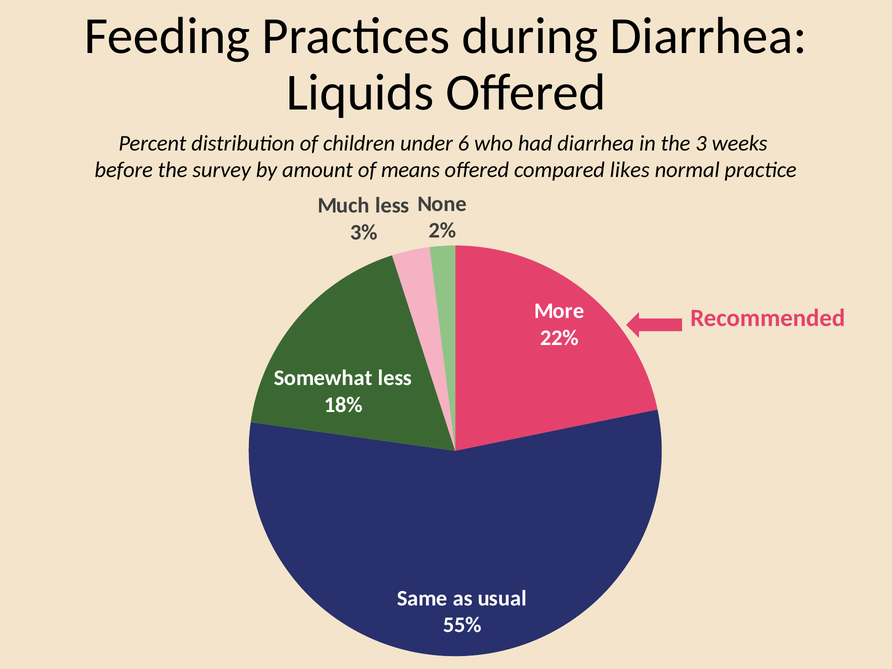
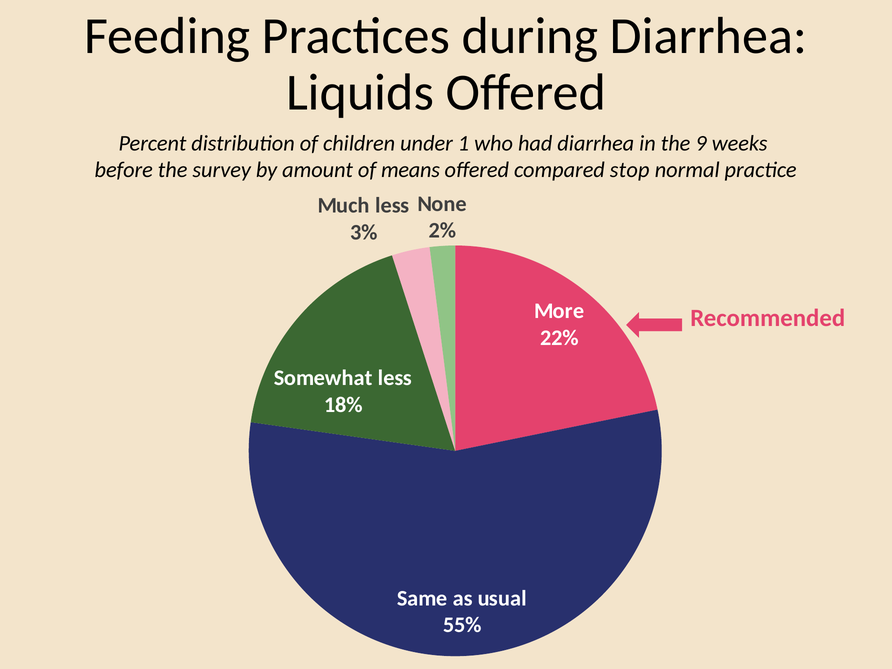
6: 6 -> 1
3: 3 -> 9
likes: likes -> stop
